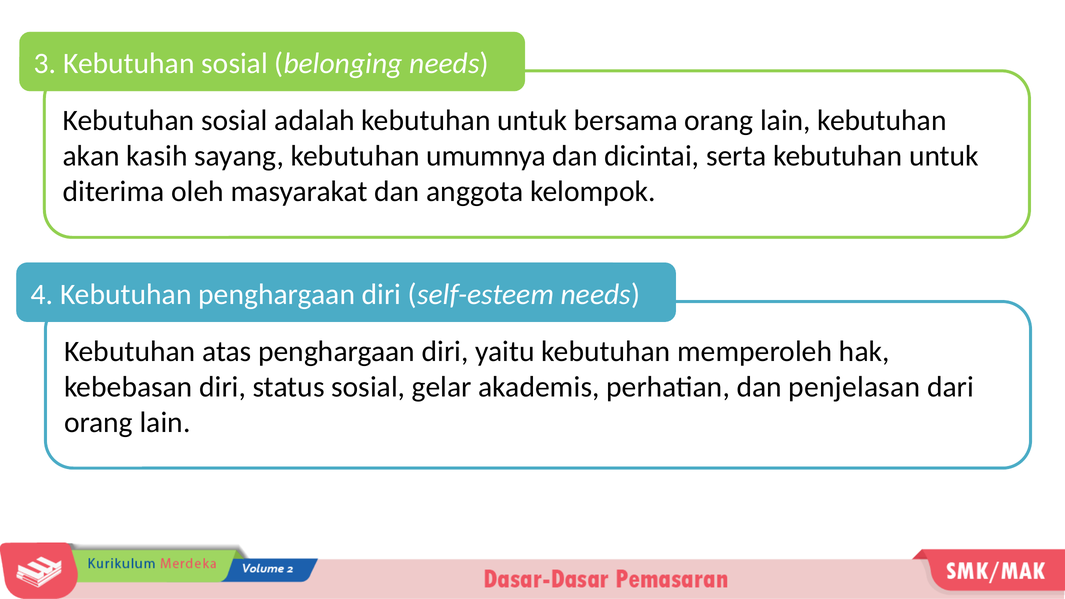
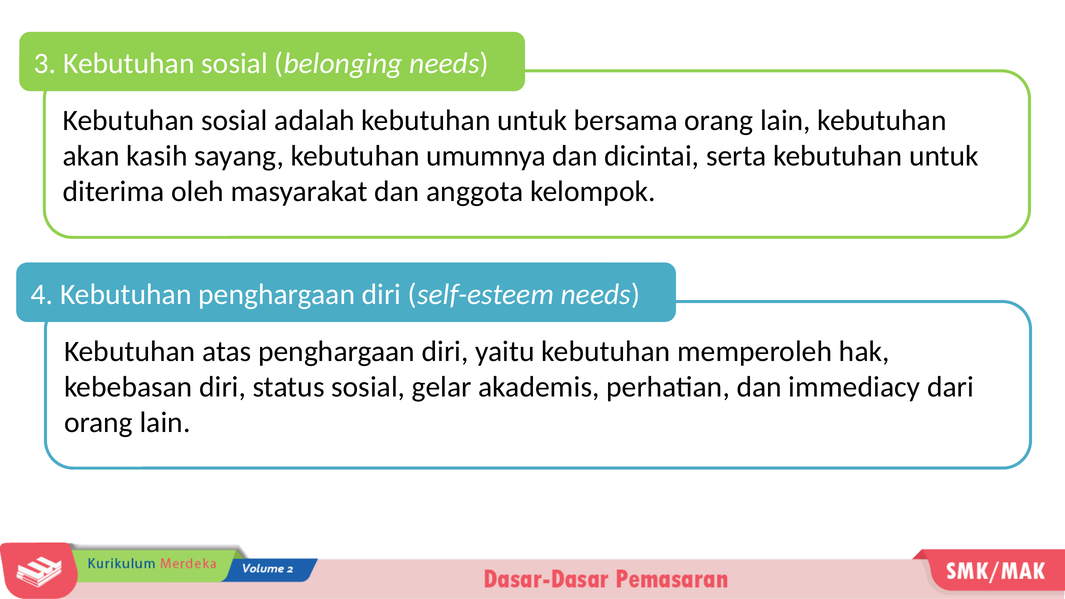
penjelasan: penjelasan -> immediacy
